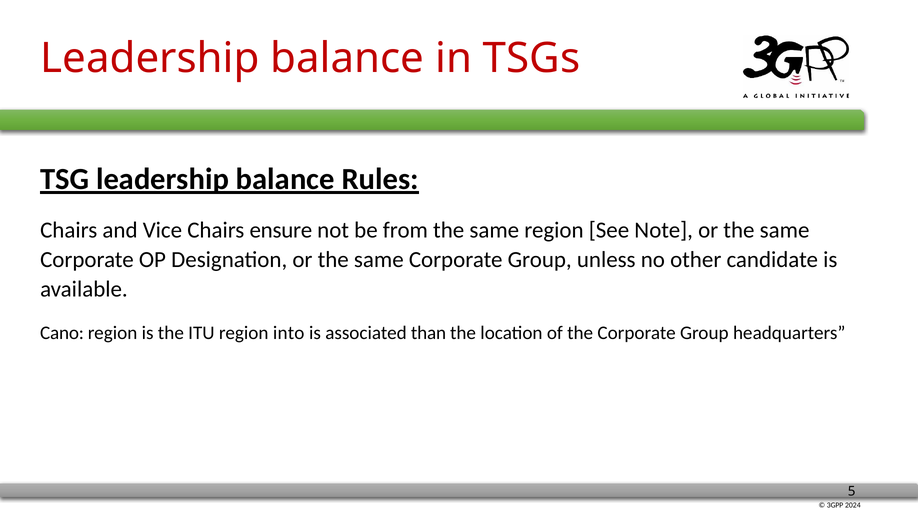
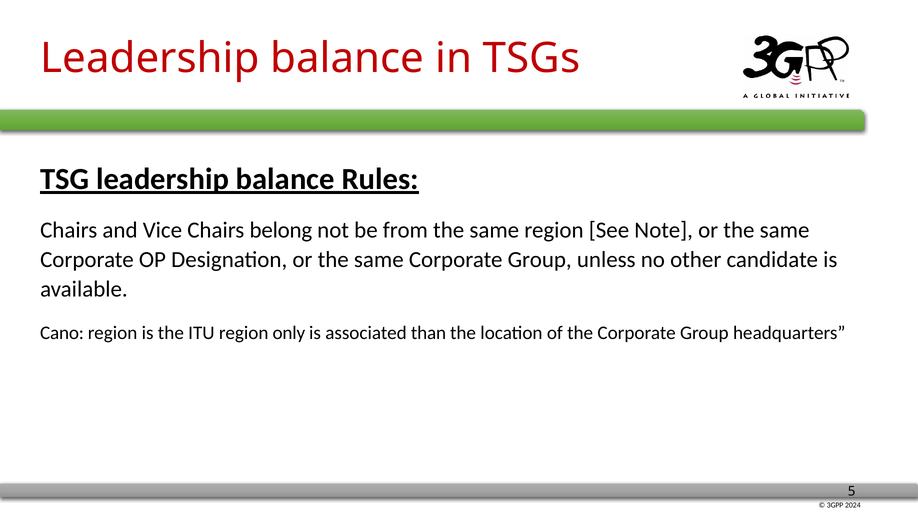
ensure: ensure -> belong
into: into -> only
